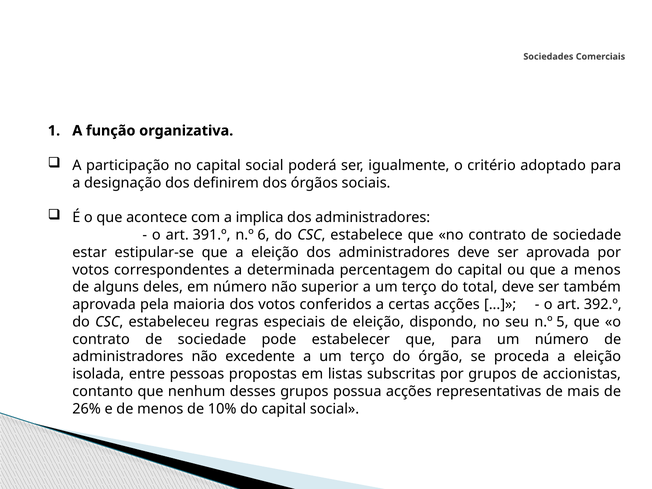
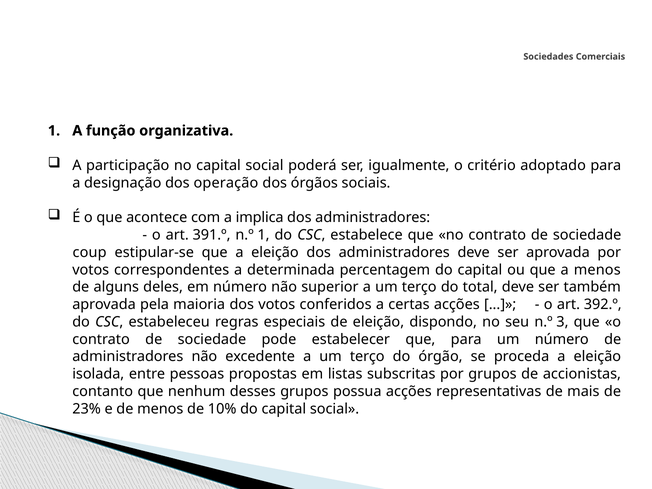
definirem: definirem -> operação
n.º 6: 6 -> 1
estar: estar -> coup
5: 5 -> 3
26%: 26% -> 23%
